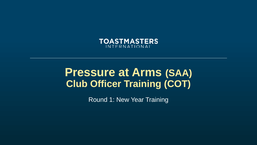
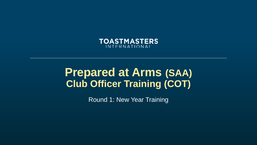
Pressure: Pressure -> Prepared
